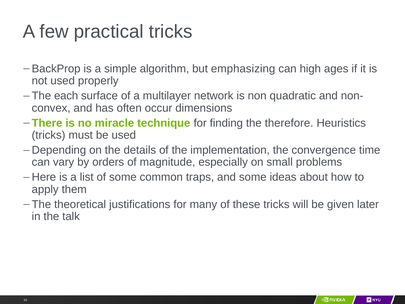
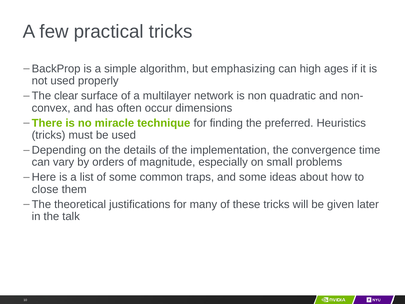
each: each -> clear
therefore: therefore -> preferred
apply: apply -> close
